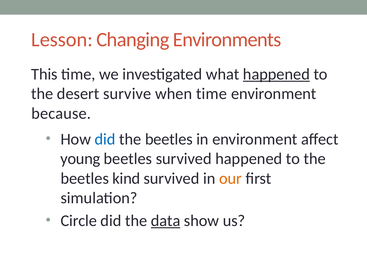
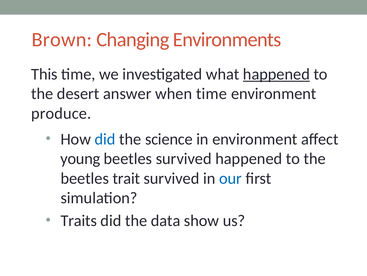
Lesson: Lesson -> Brown
survive: survive -> answer
because: because -> produce
beetles at (169, 139): beetles -> science
kind: kind -> trait
our colour: orange -> blue
Circle: Circle -> Traits
data underline: present -> none
